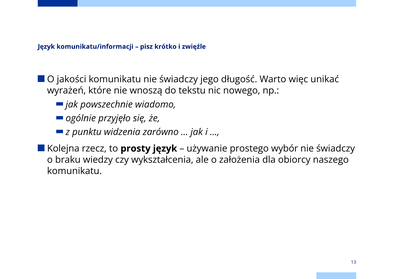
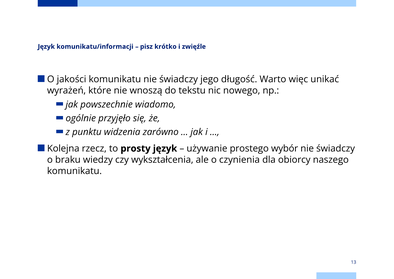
założenia: założenia -> czynienia
